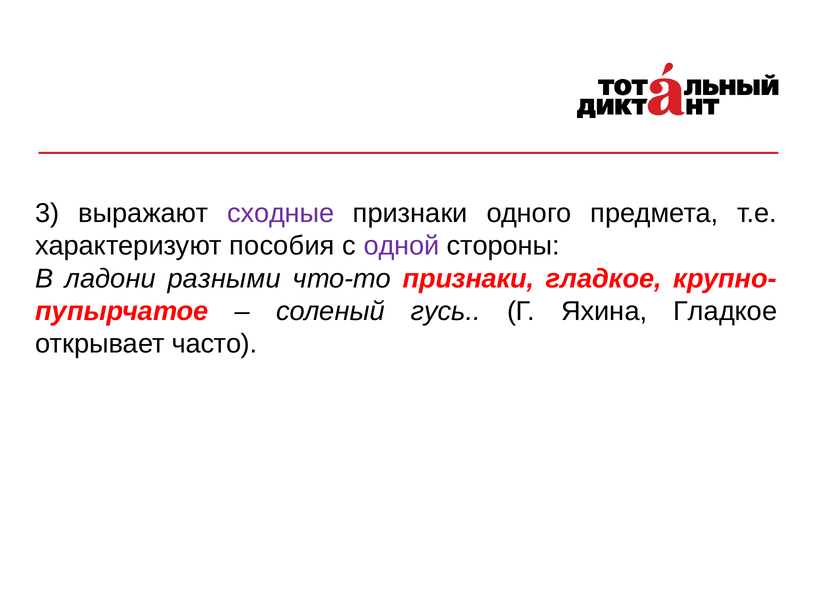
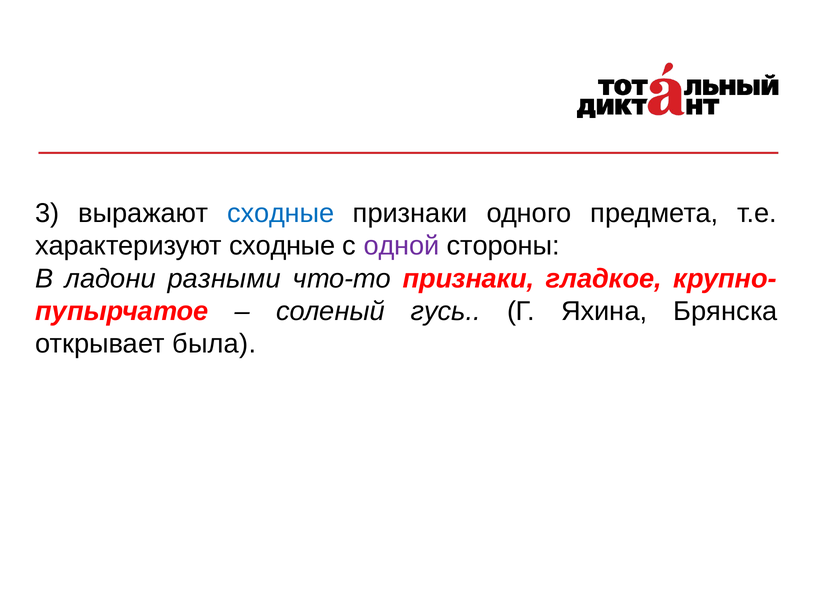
сходные at (281, 213) colour: purple -> blue
характеризуют пособия: пособия -> сходные
Яхина Гладкое: Гладкое -> Брянска
часто: часто -> была
